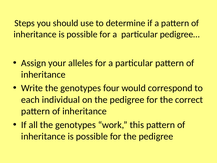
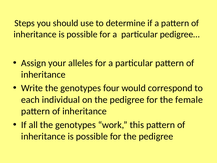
correct: correct -> female
